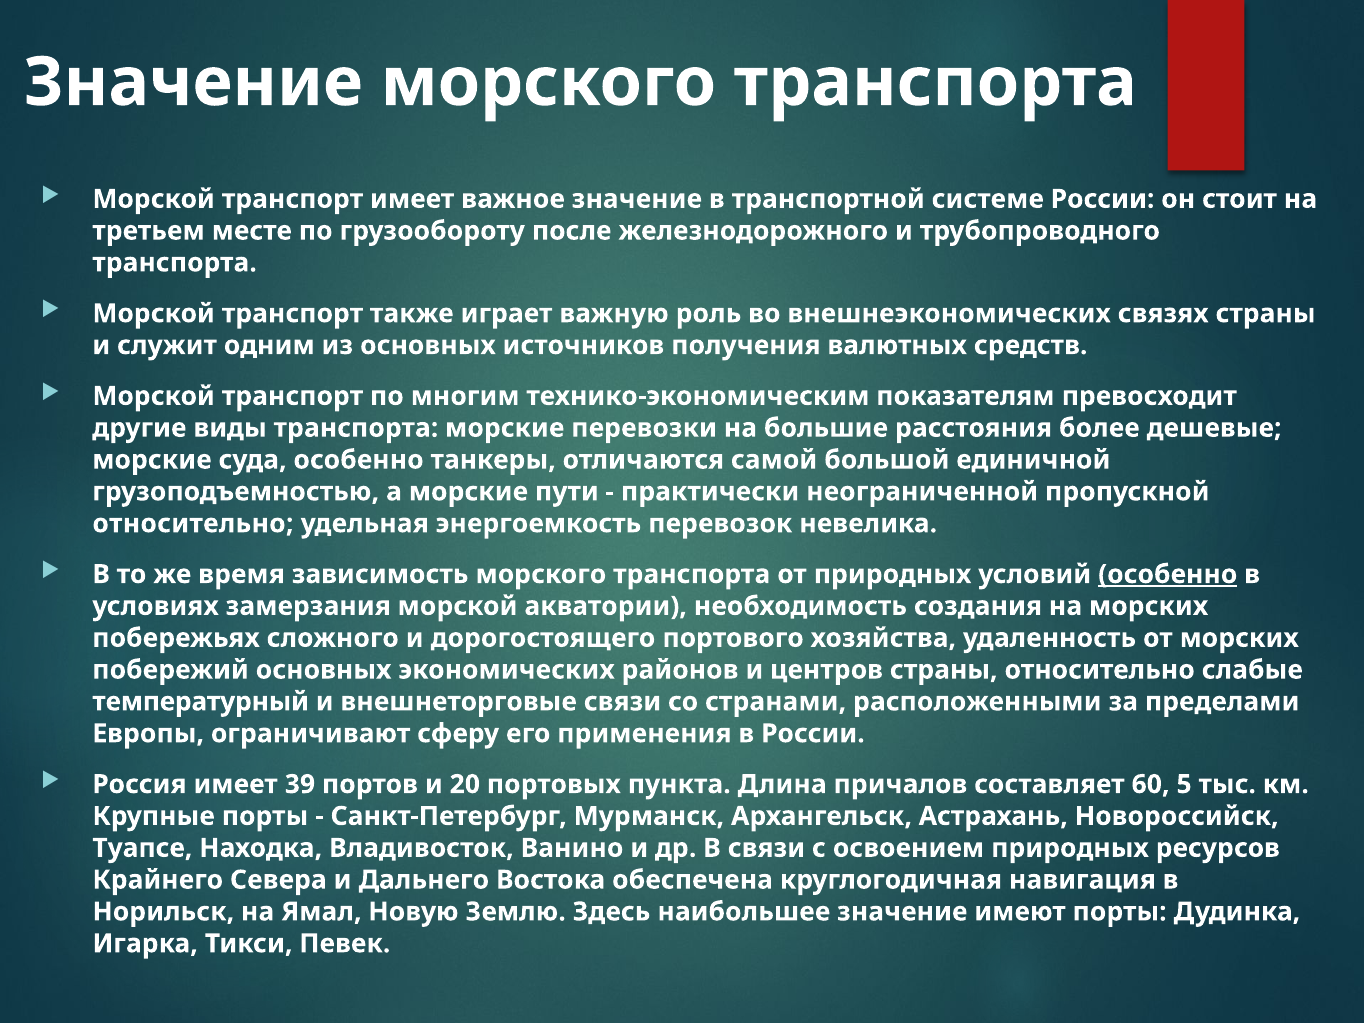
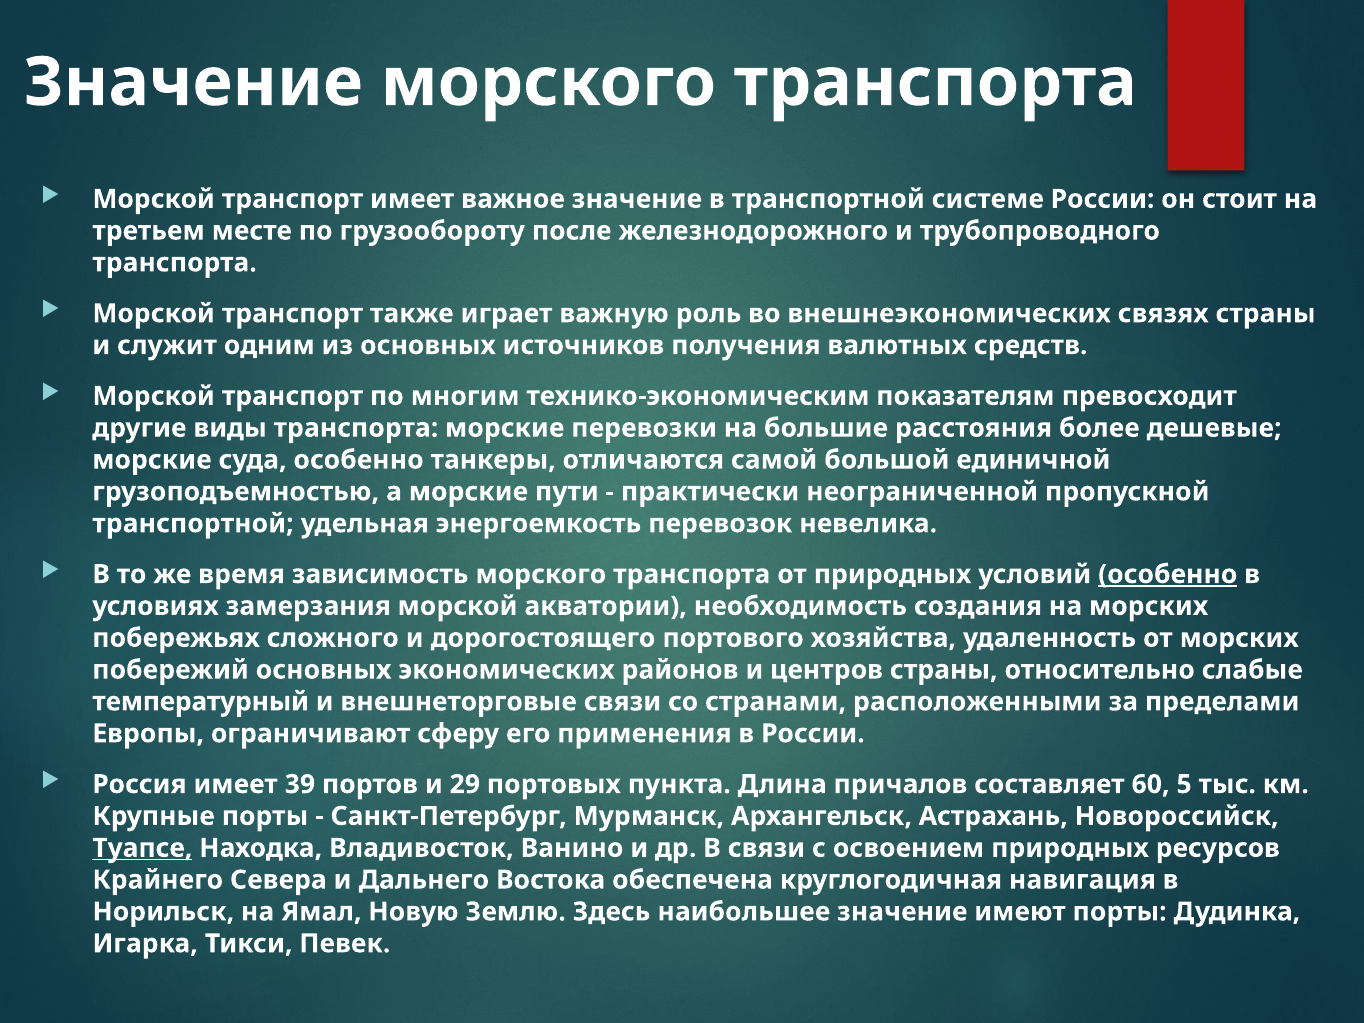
относительно at (193, 524): относительно -> транспортной
20: 20 -> 29
Туапсе underline: none -> present
